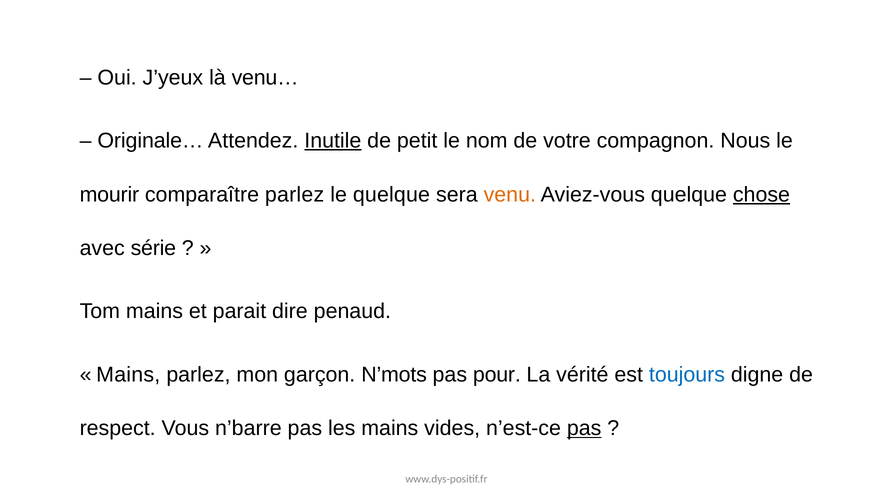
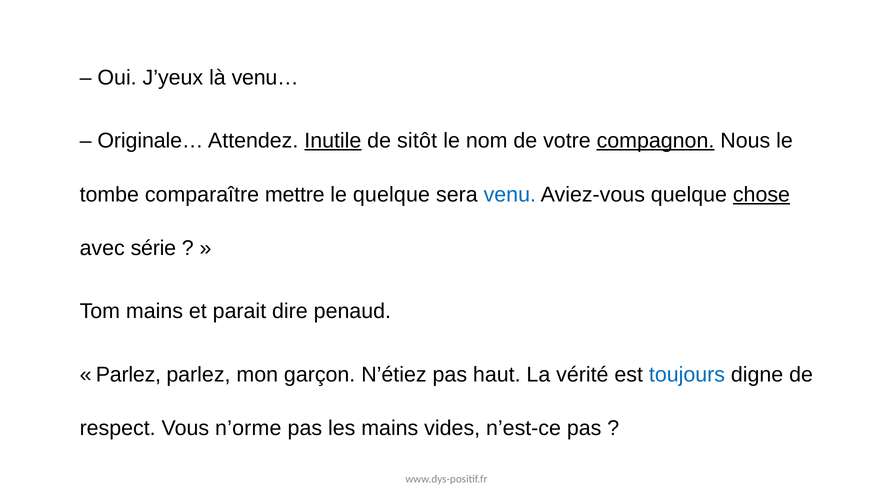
petit: petit -> sitôt
compagnon underline: none -> present
mourir: mourir -> tombe
comparaître parlez: parlez -> mettre
venu colour: orange -> blue
Mains at (128, 375): Mains -> Parlez
N’mots: N’mots -> N’étiez
pour: pour -> haut
n’barre: n’barre -> n’orme
pas at (584, 429) underline: present -> none
